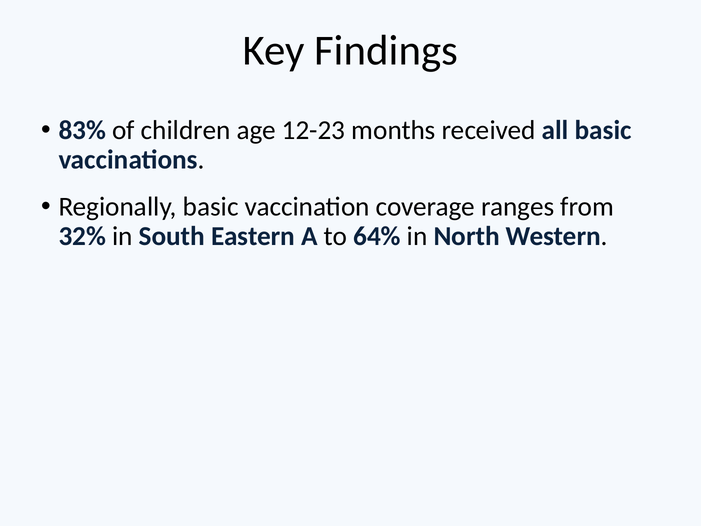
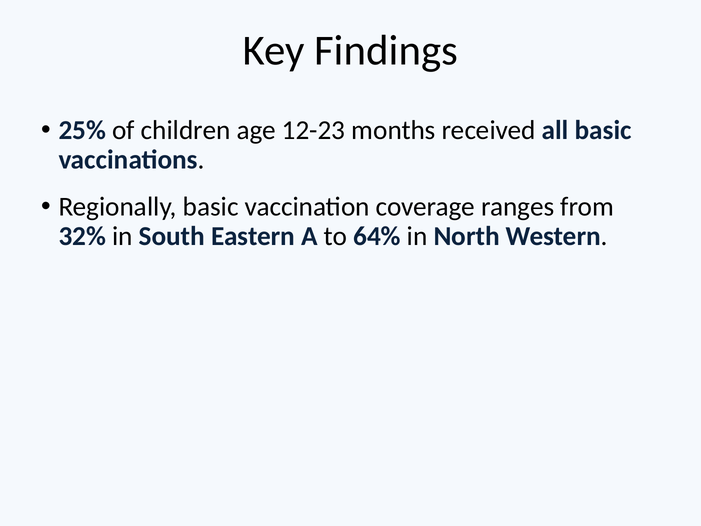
83%: 83% -> 25%
